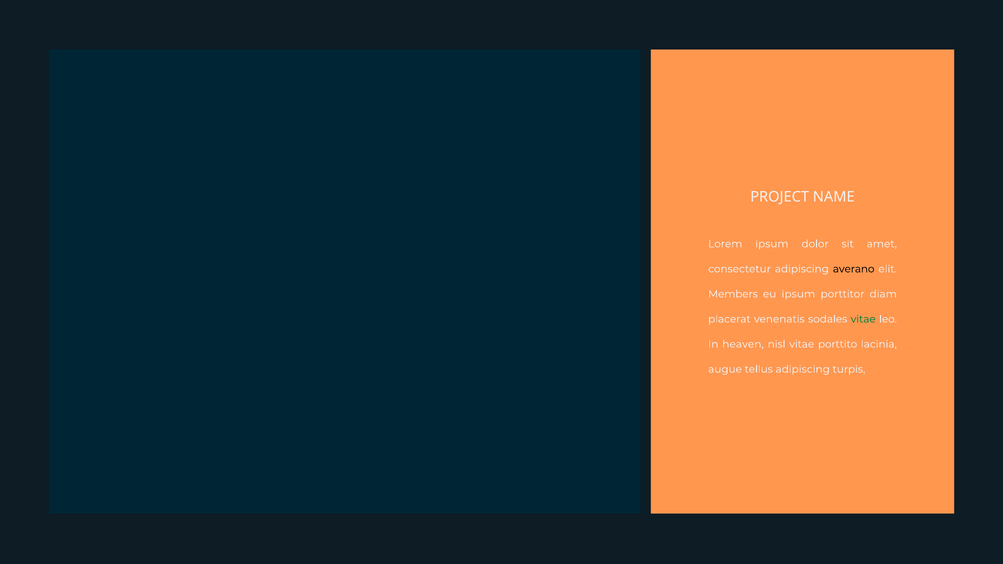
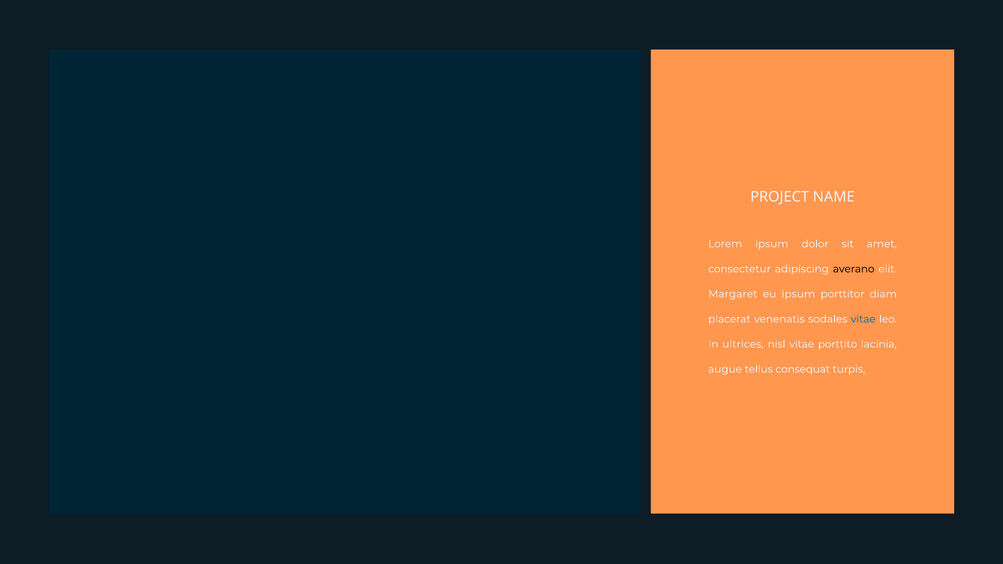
Members: Members -> Margaret
vitae at (863, 319) colour: green -> blue
heaven: heaven -> ultrices
tellus adipiscing: adipiscing -> consequat
